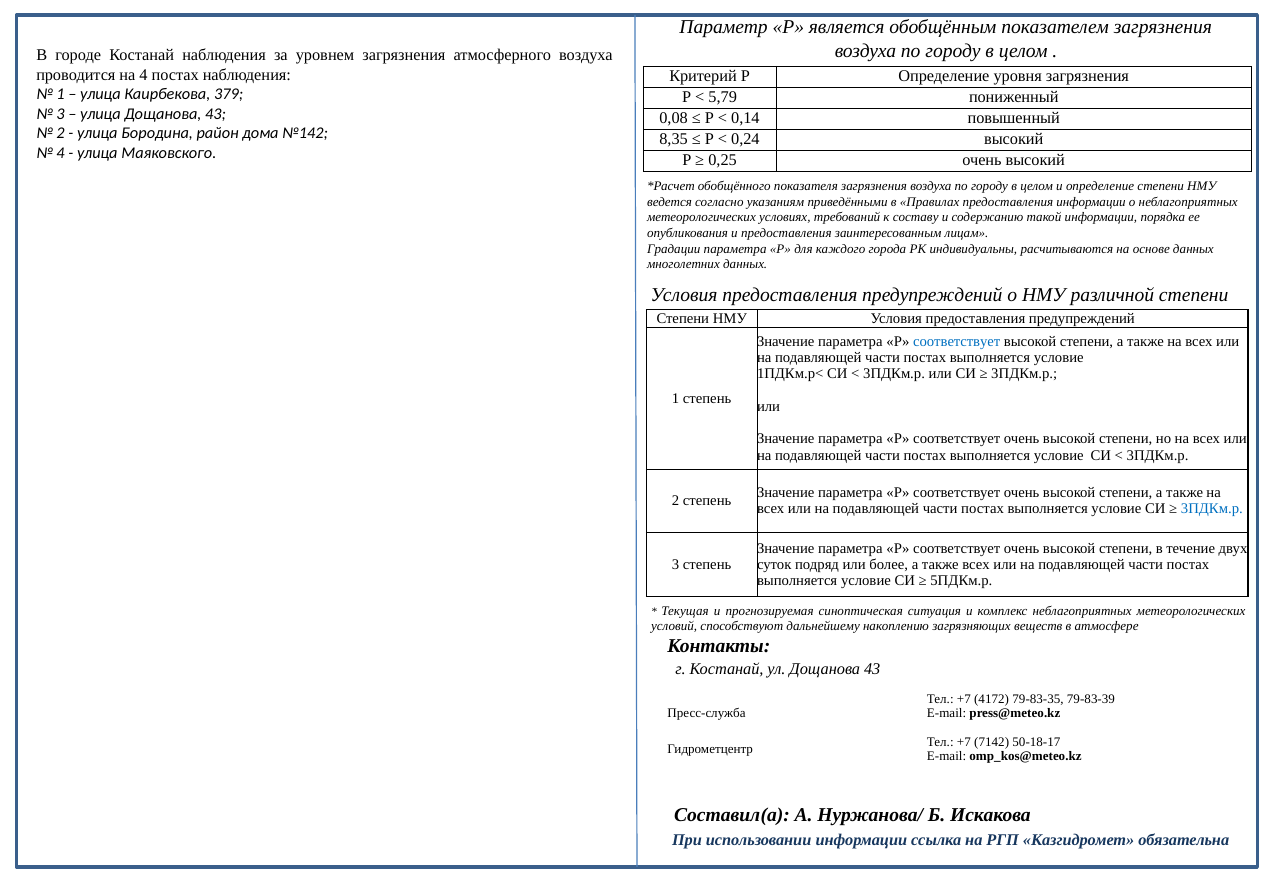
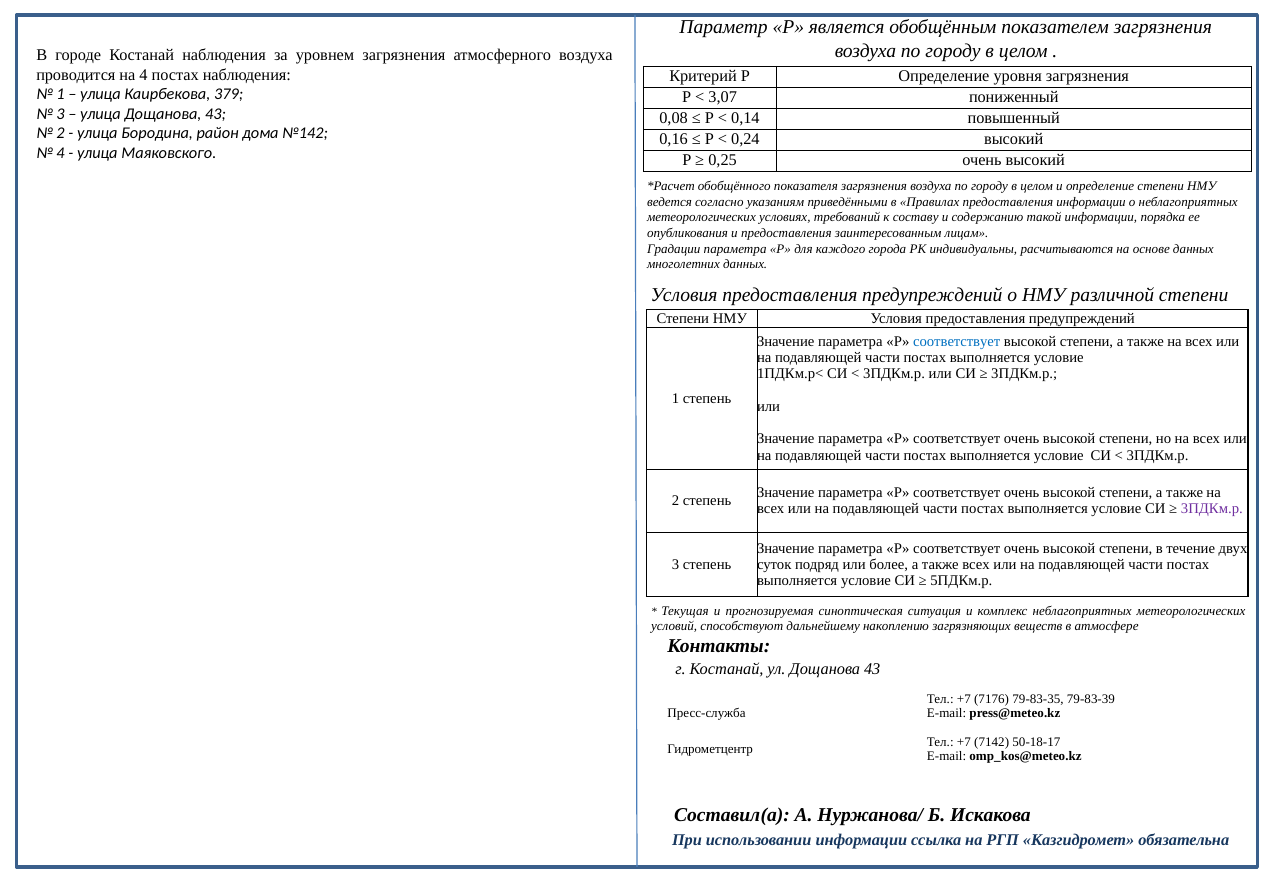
5,79: 5,79 -> 3,07
8,35: 8,35 -> 0,16
3ПДКм.р at (1212, 509) colour: blue -> purple
4172: 4172 -> 7176
